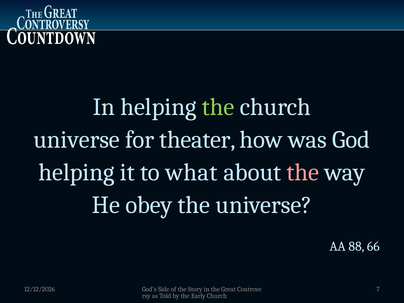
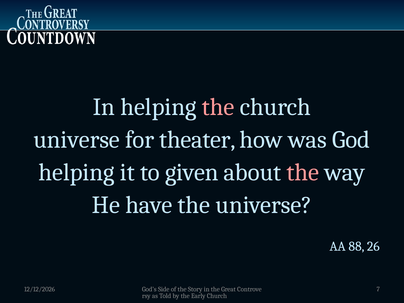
the at (218, 107) colour: light green -> pink
what: what -> given
obey: obey -> have
66: 66 -> 26
